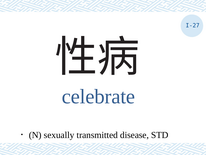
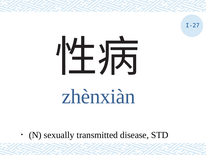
celebrate: celebrate -> zhènxiàn
